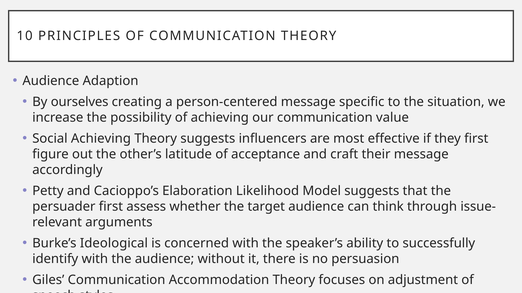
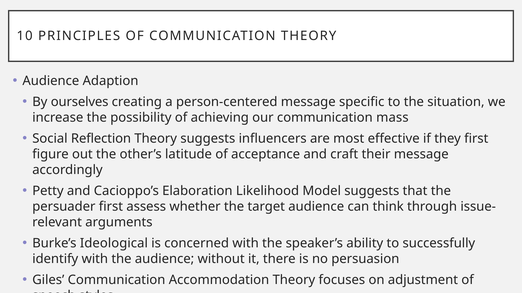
value: value -> mass
Social Achieving: Achieving -> Reflection
